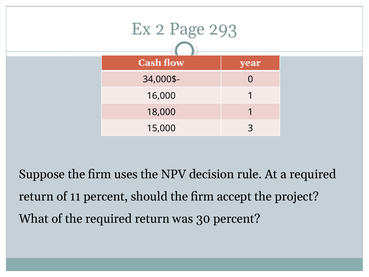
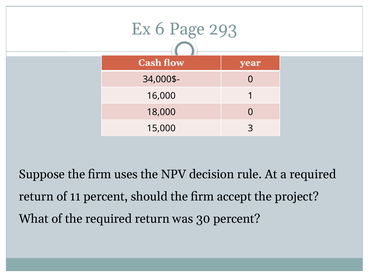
2: 2 -> 6
18,000 1: 1 -> 0
